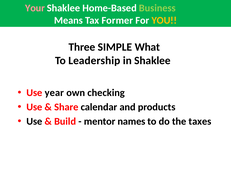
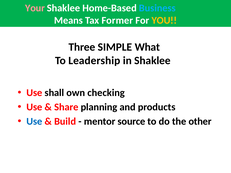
Business colour: light green -> light blue
year: year -> shall
calendar: calendar -> planning
Use at (34, 122) colour: black -> blue
names: names -> source
taxes: taxes -> other
